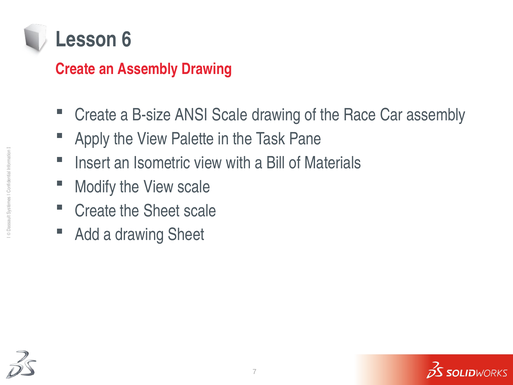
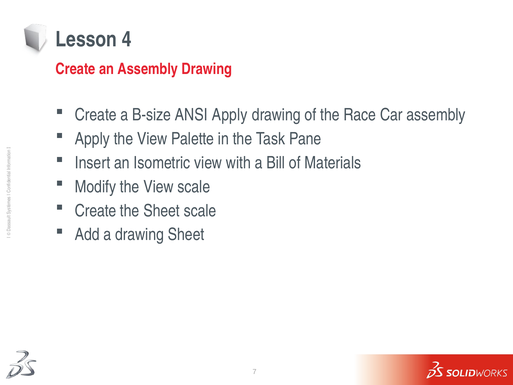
6: 6 -> 4
ANSI Scale: Scale -> Apply
